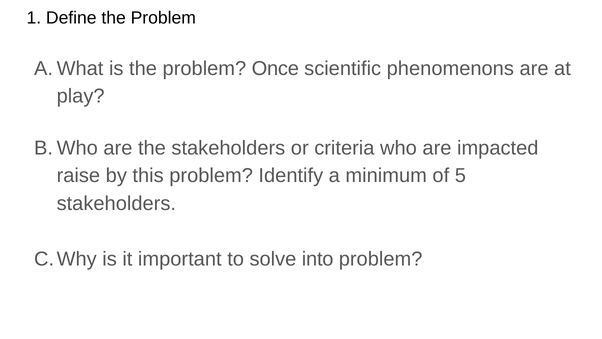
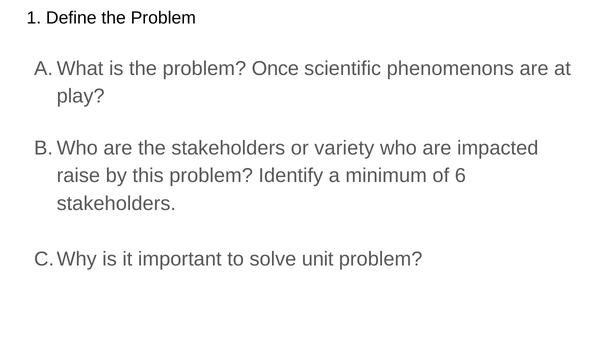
criteria: criteria -> variety
5: 5 -> 6
into: into -> unit
